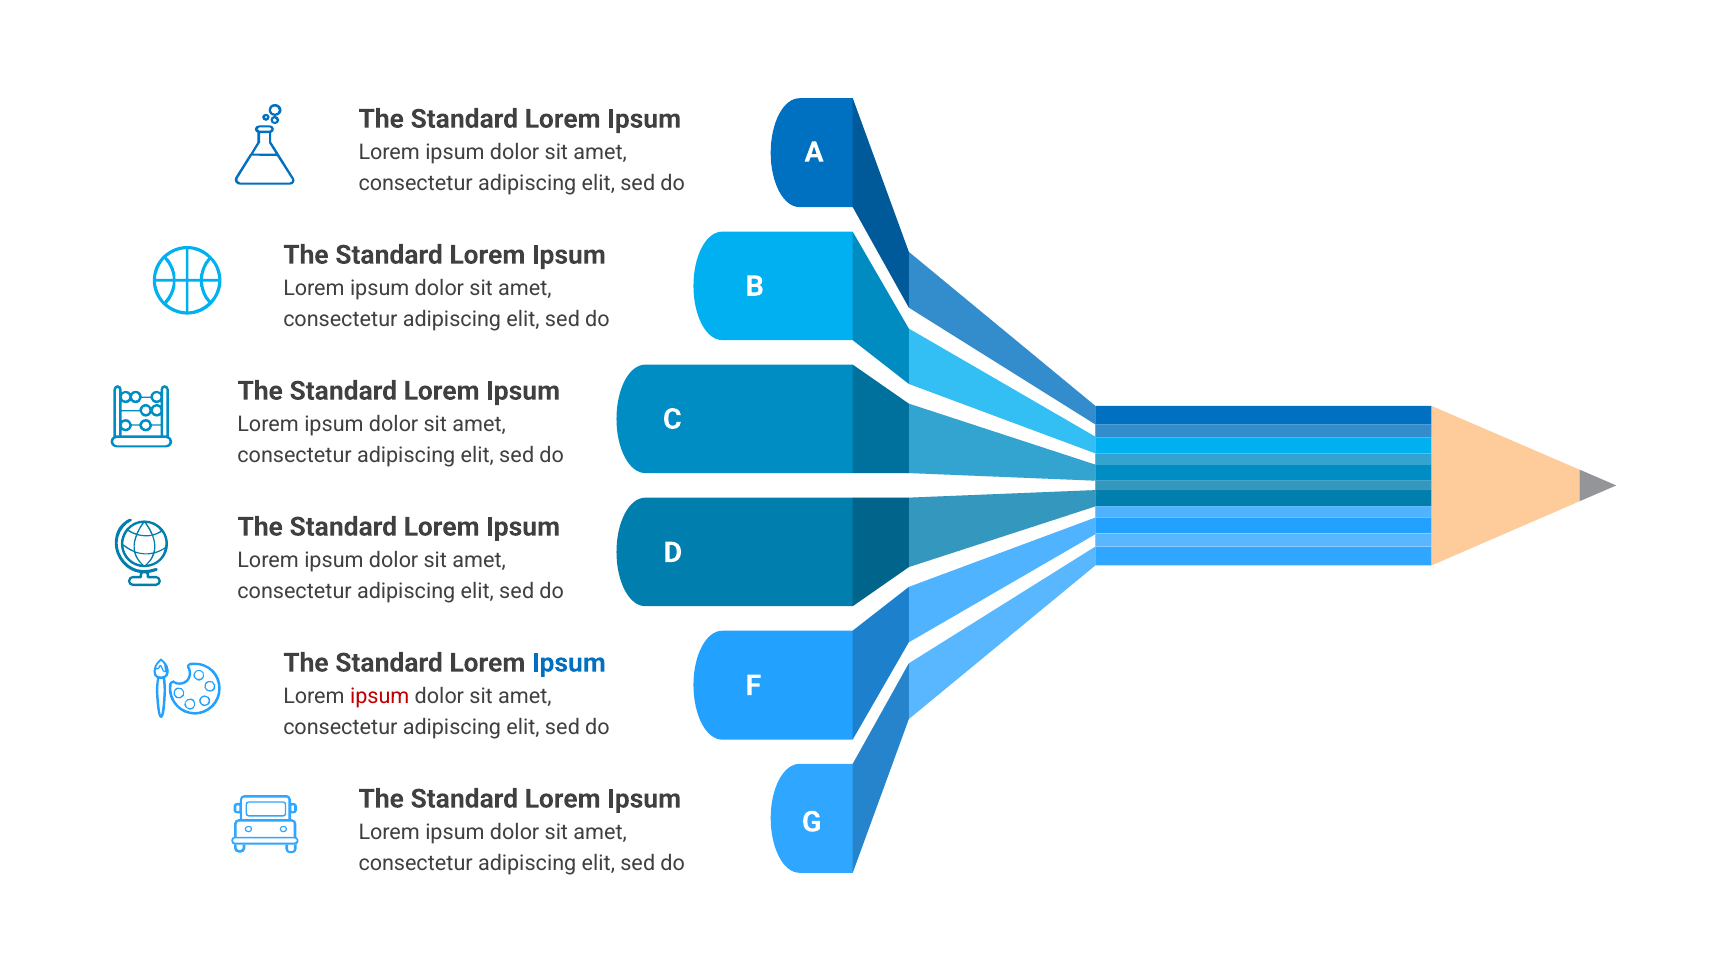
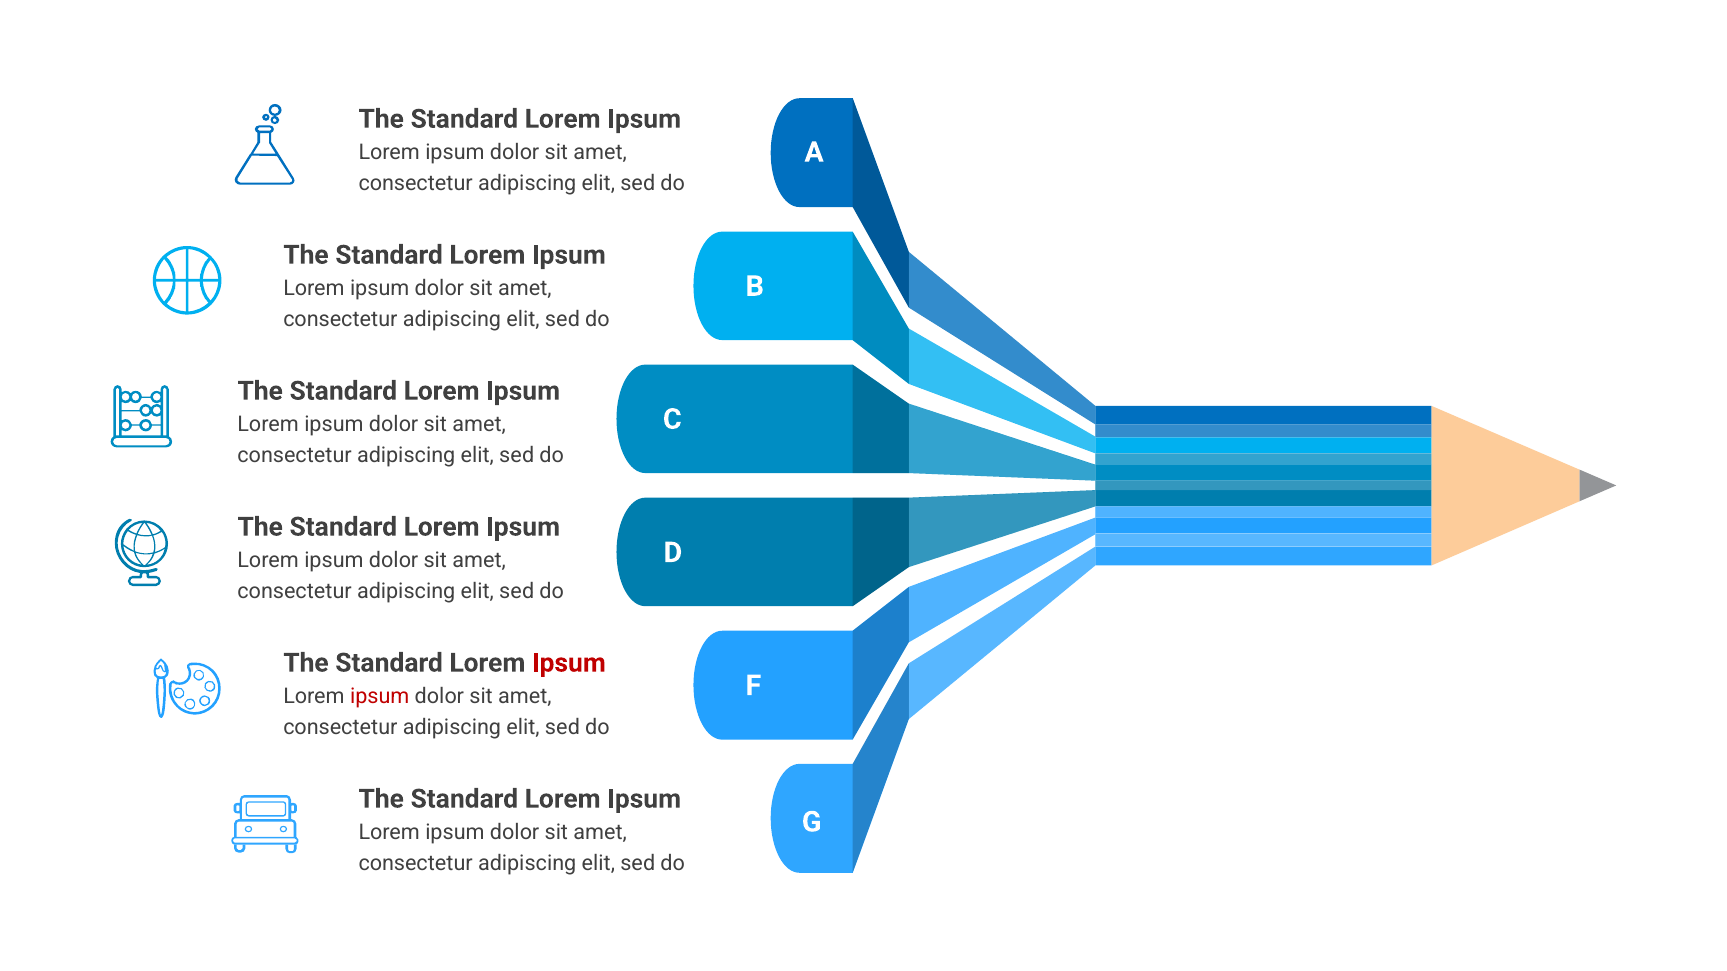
Ipsum at (569, 663) colour: blue -> red
